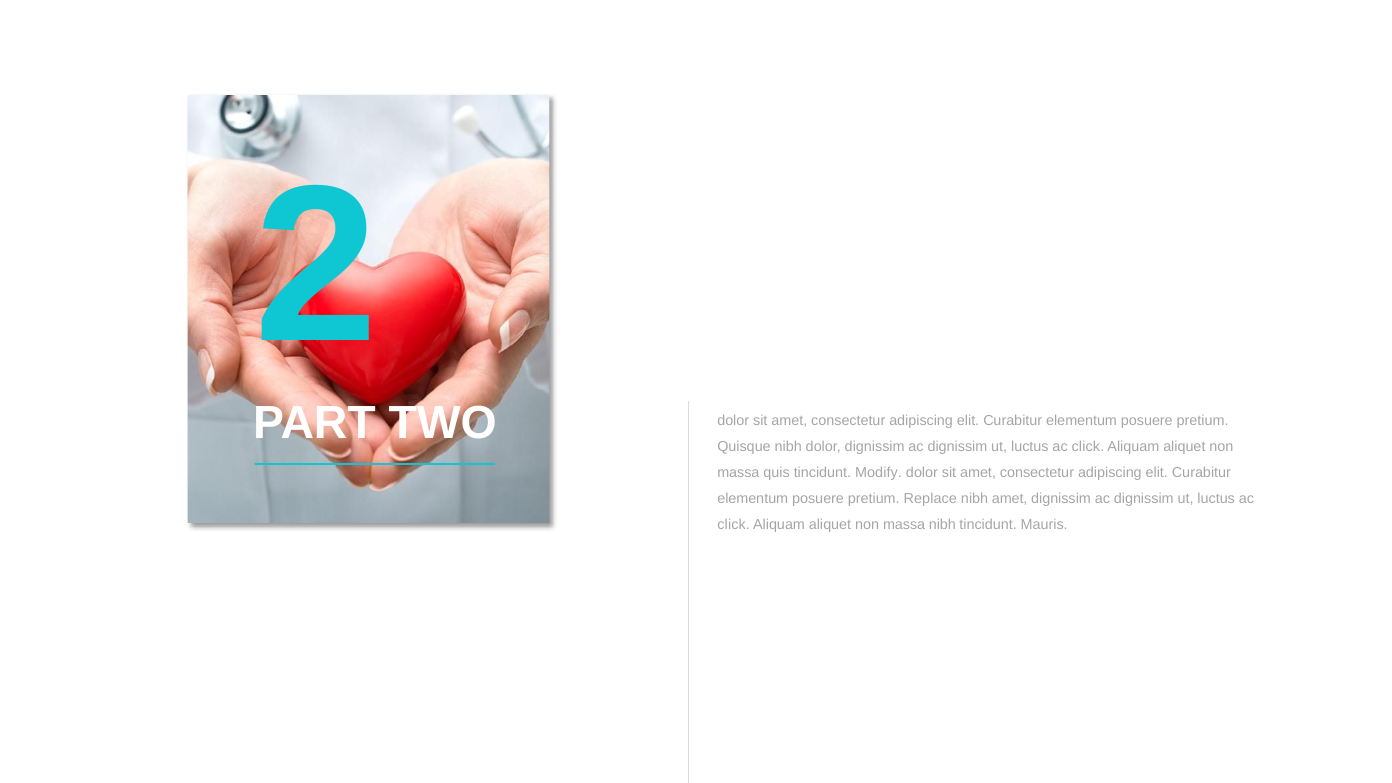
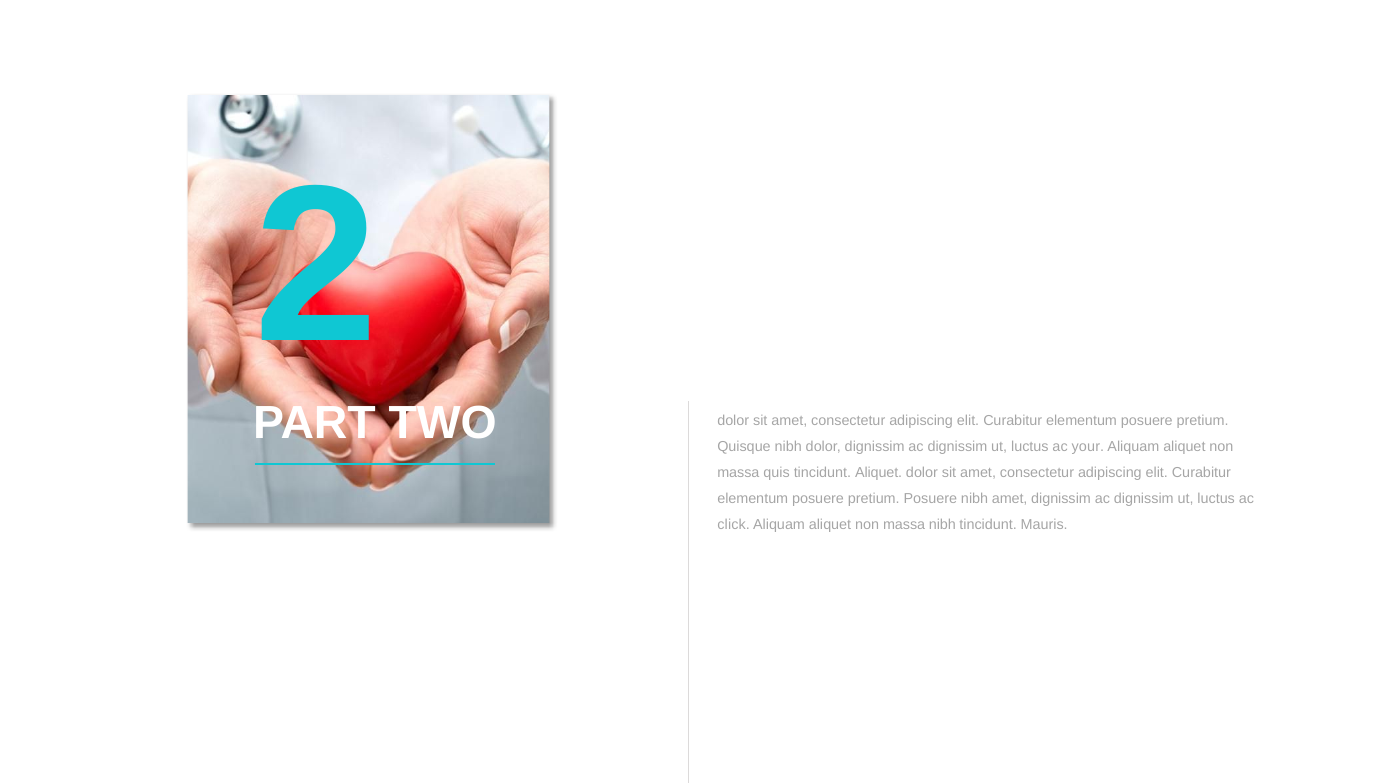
click at (1088, 447): click -> your
tincidunt Modify: Modify -> Aliquet
pretium Replace: Replace -> Posuere
